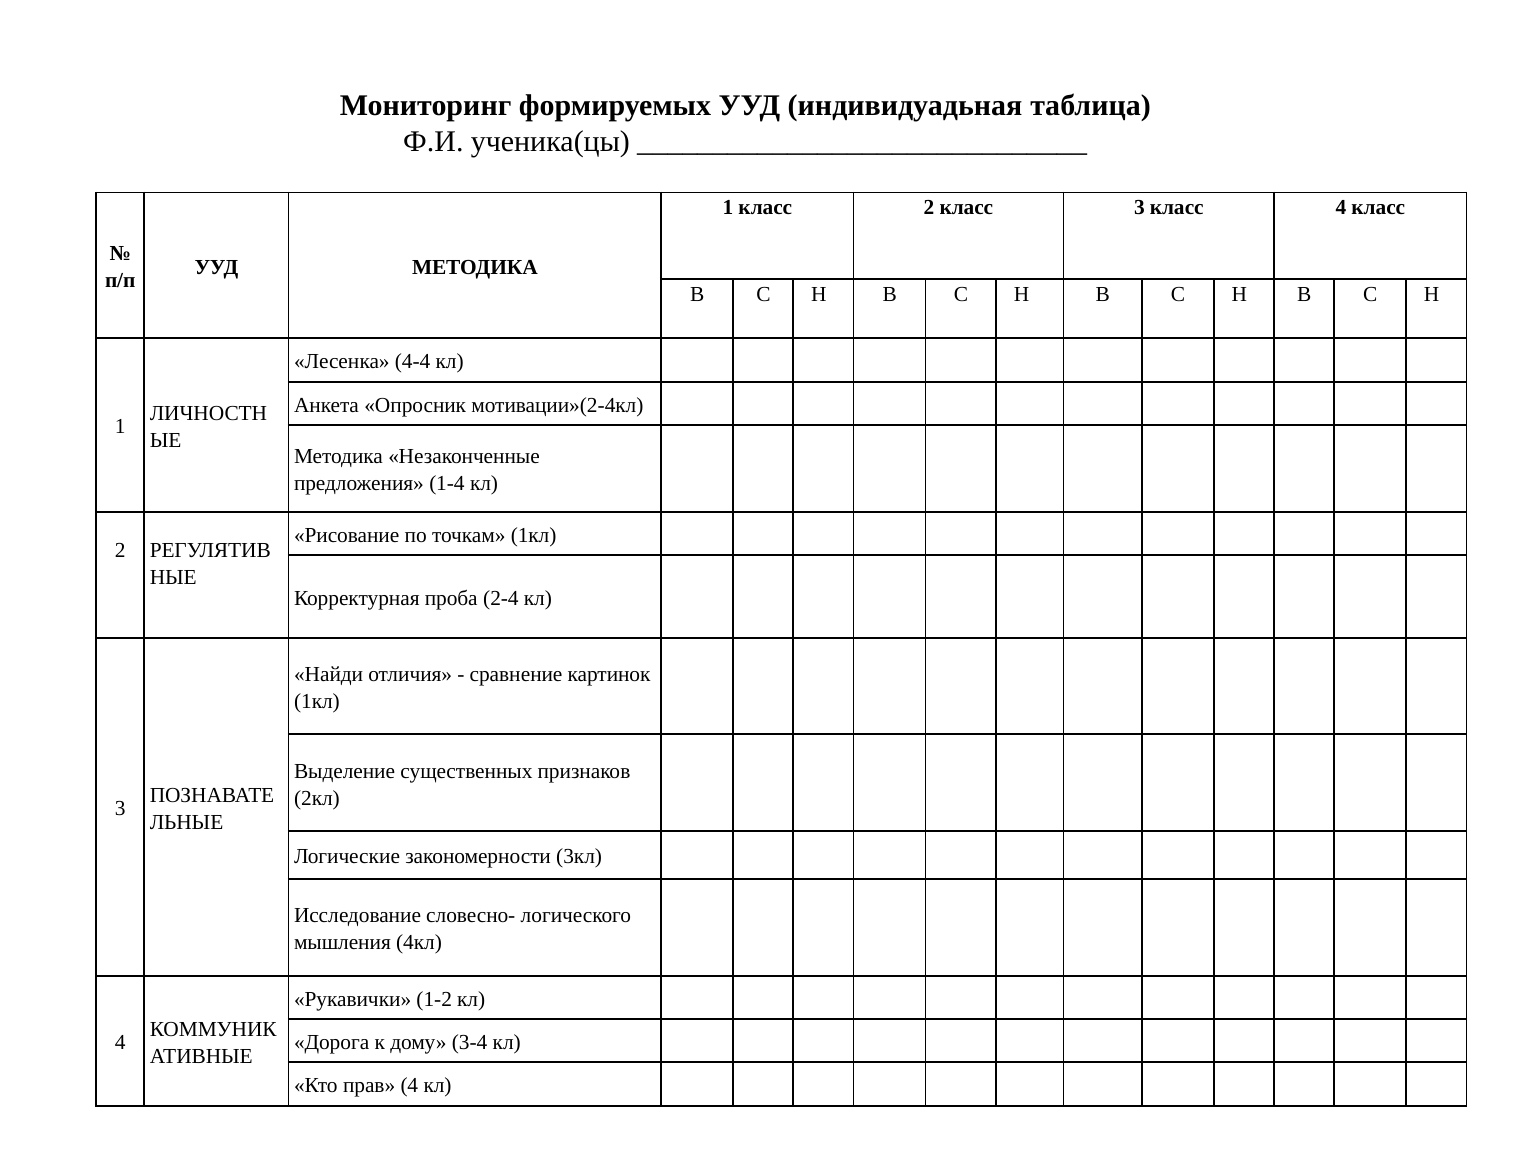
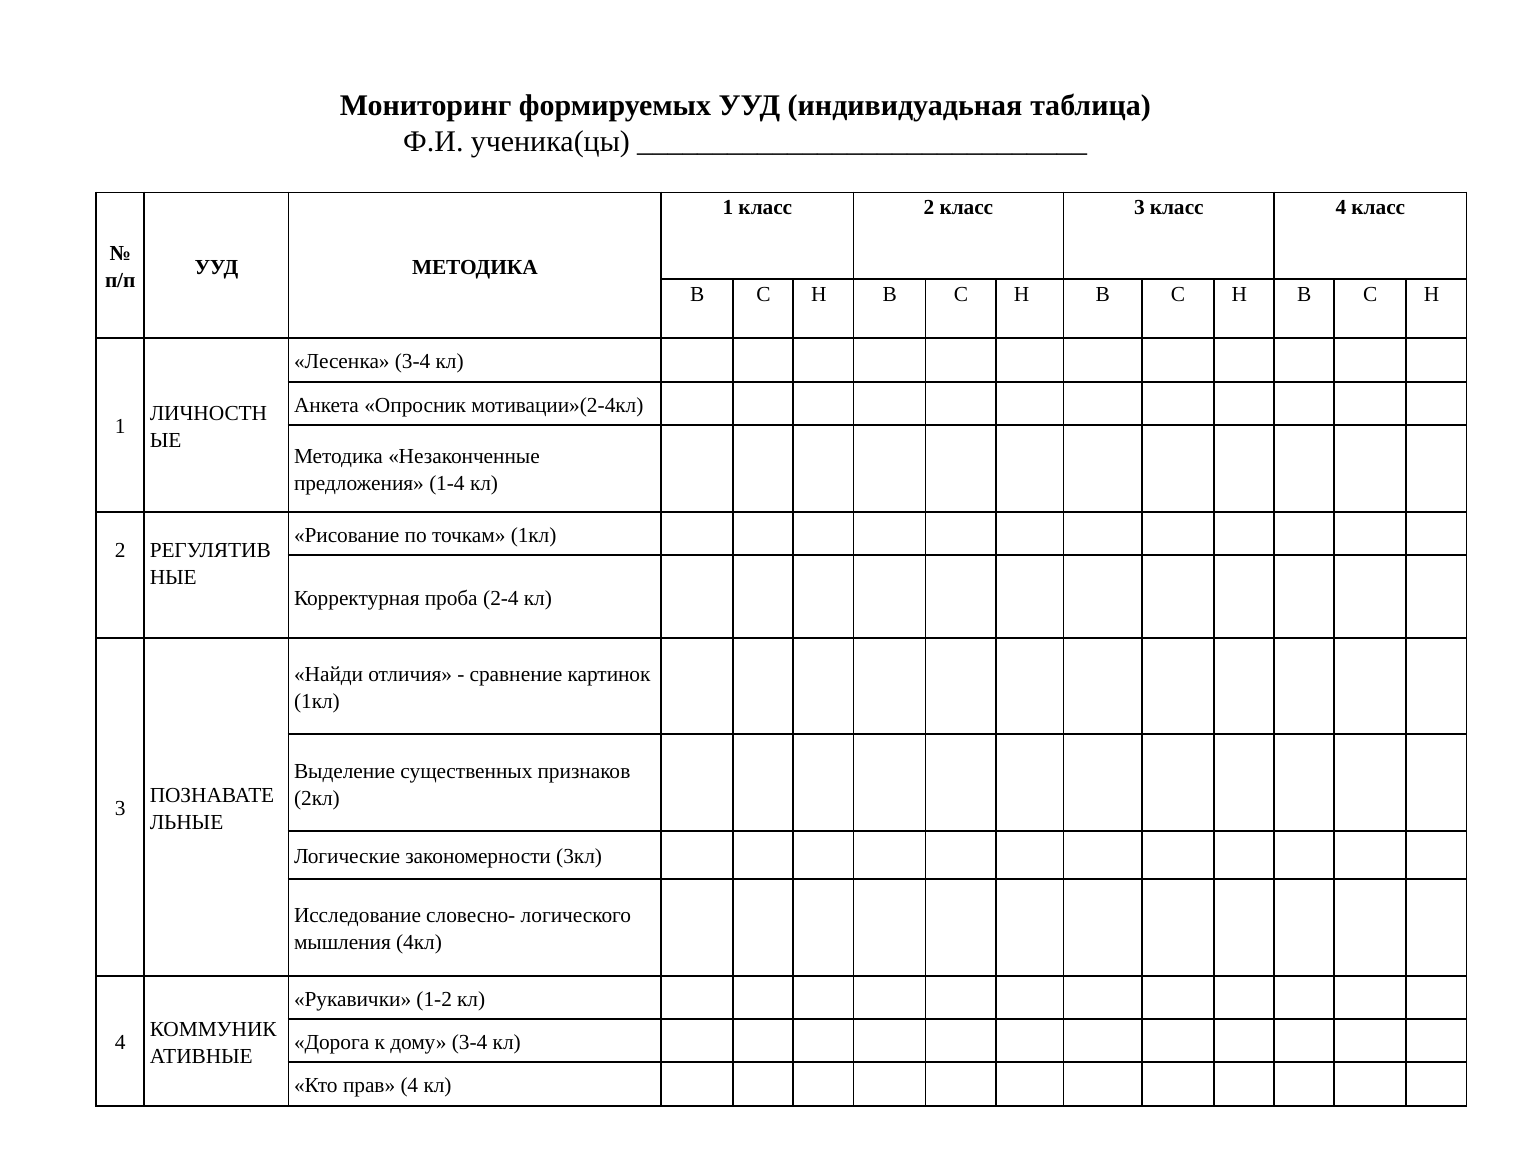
Лесенка 4-4: 4-4 -> 3-4
